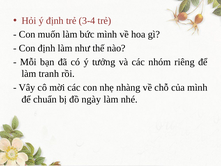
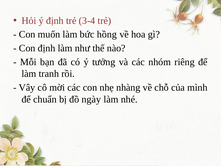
bức mình: mình -> hồng
